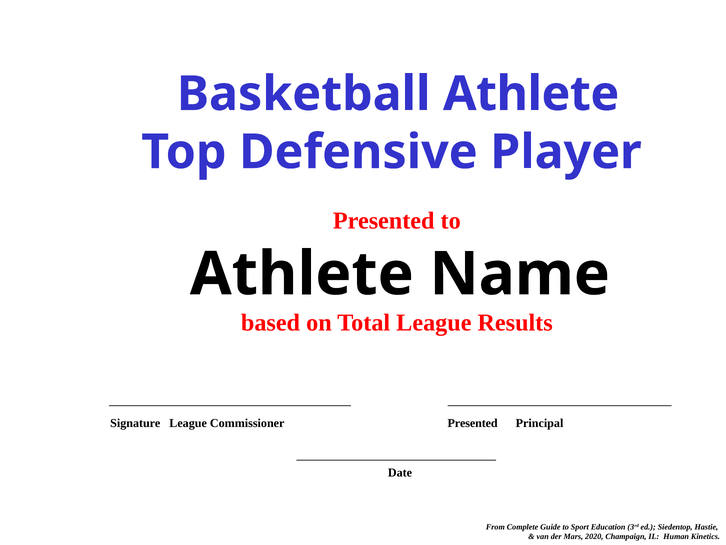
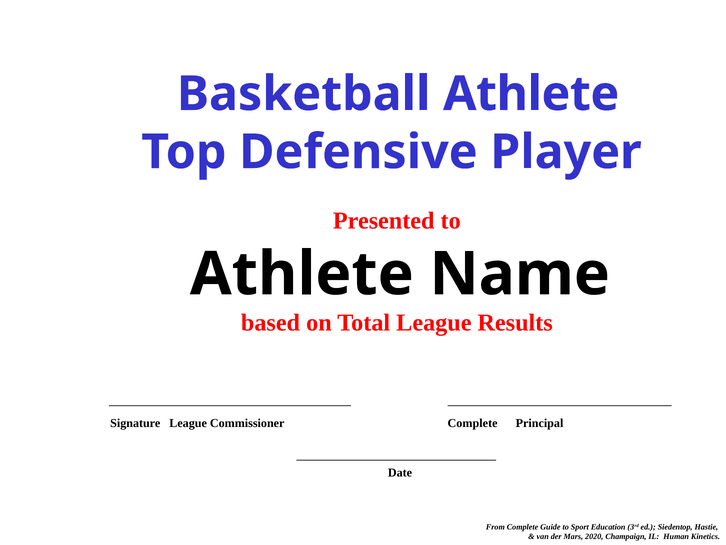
Presented at (473, 423): Presented -> Complete
